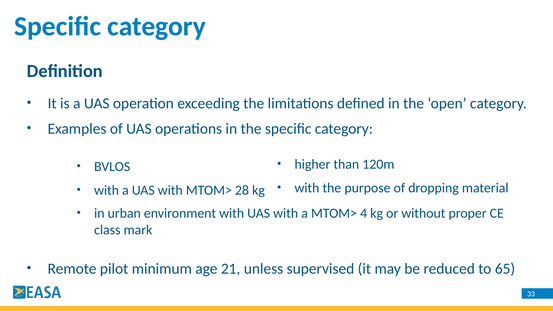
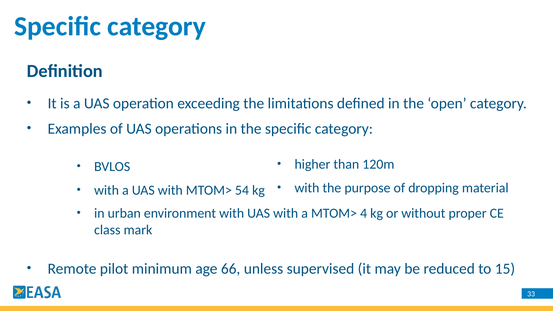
28: 28 -> 54
21: 21 -> 66
65: 65 -> 15
